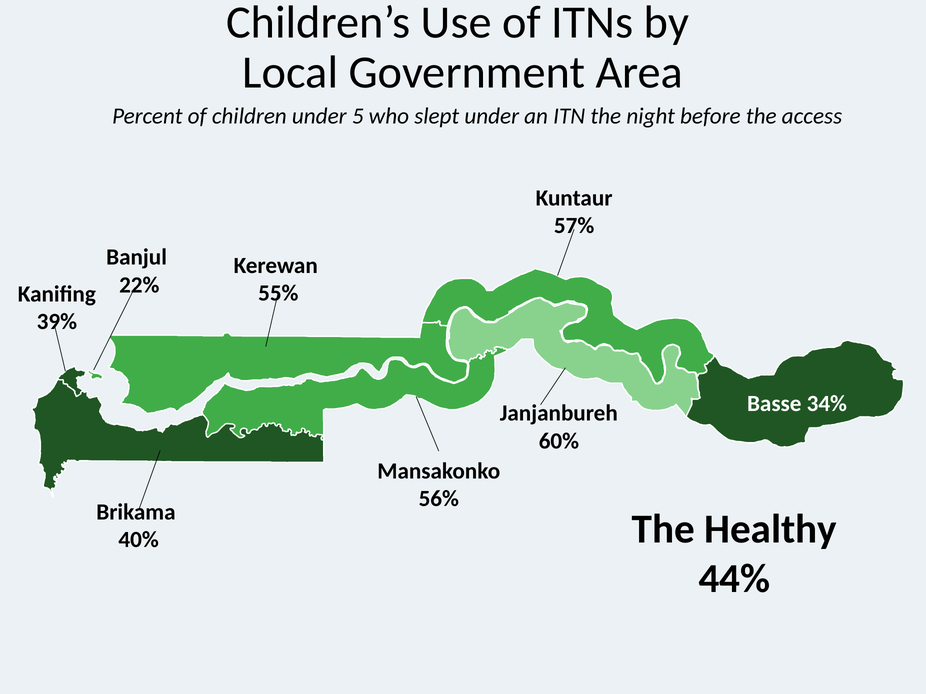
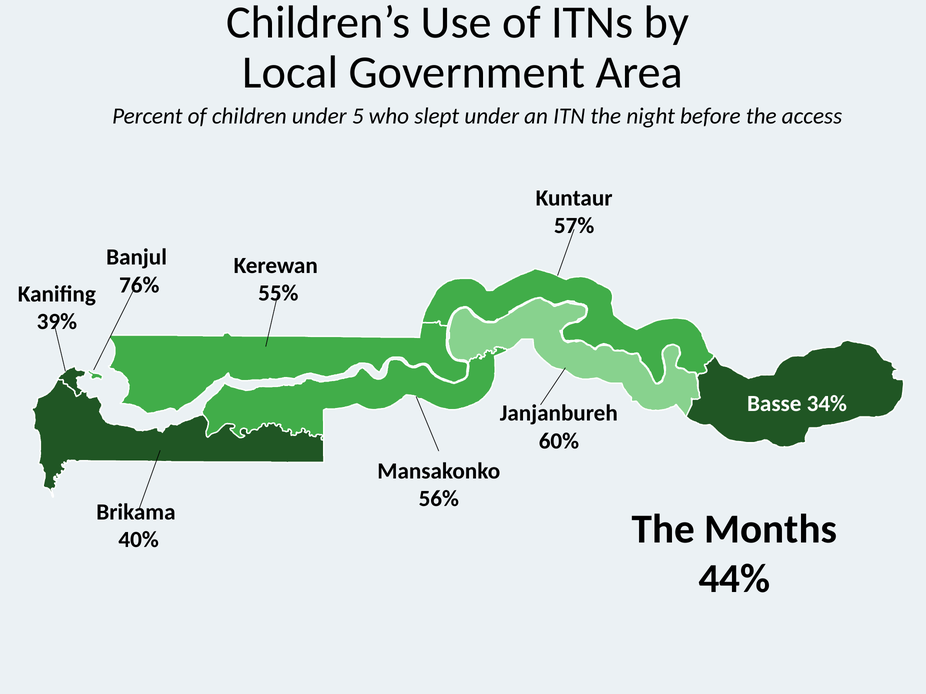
22%: 22% -> 76%
Healthy: Healthy -> Months
